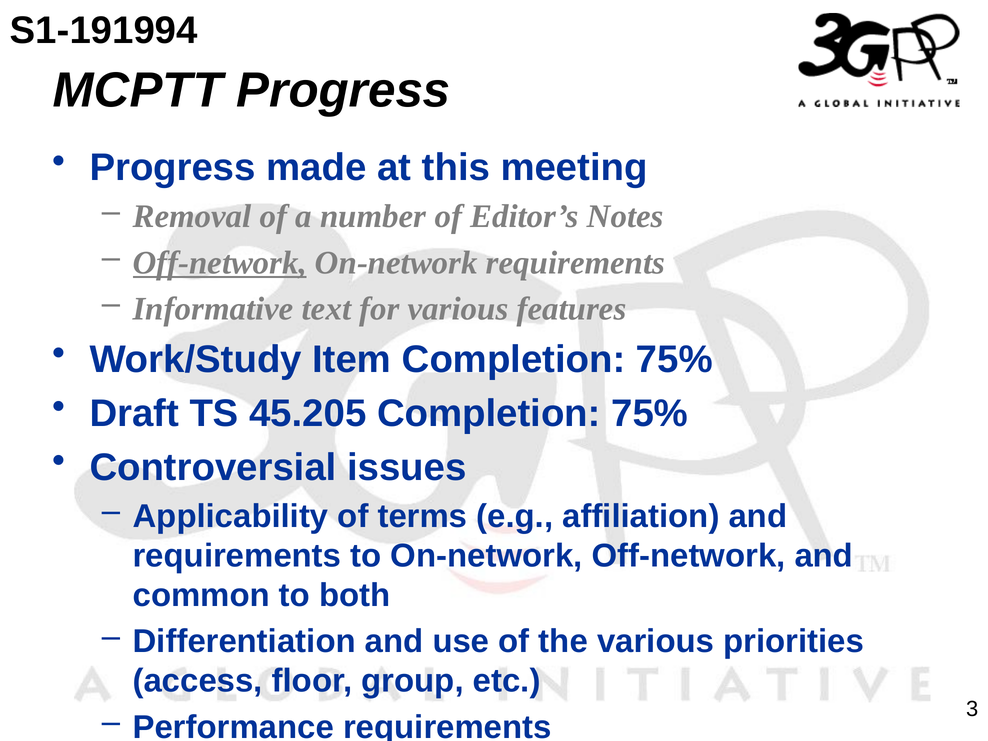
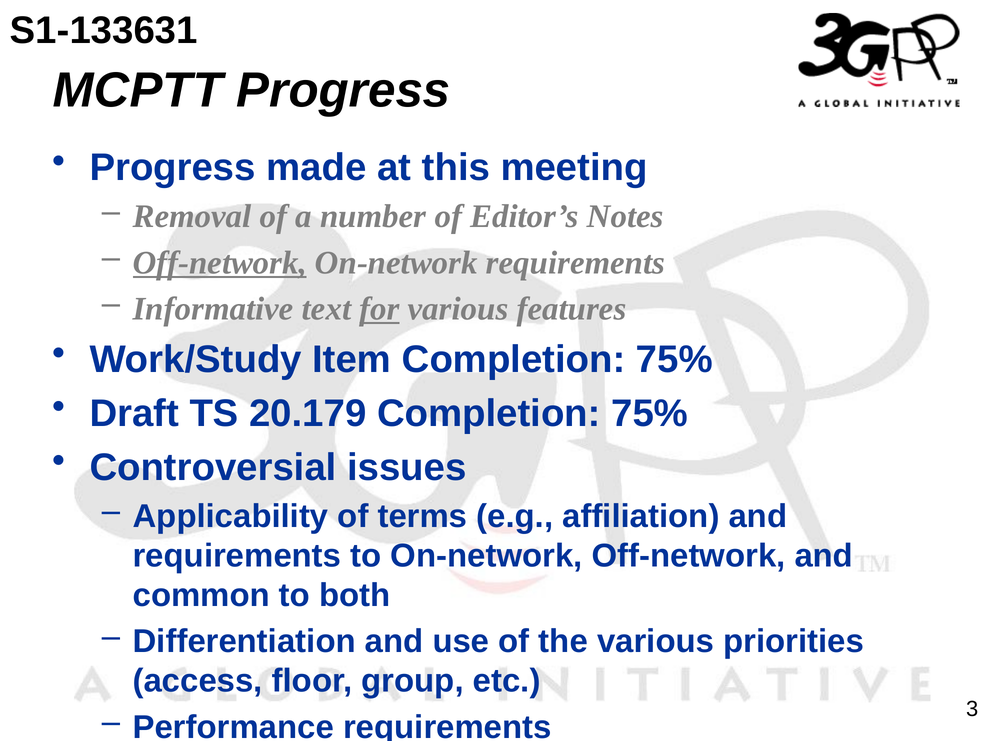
S1-191994: S1-191994 -> S1-133631
for underline: none -> present
45.205: 45.205 -> 20.179
